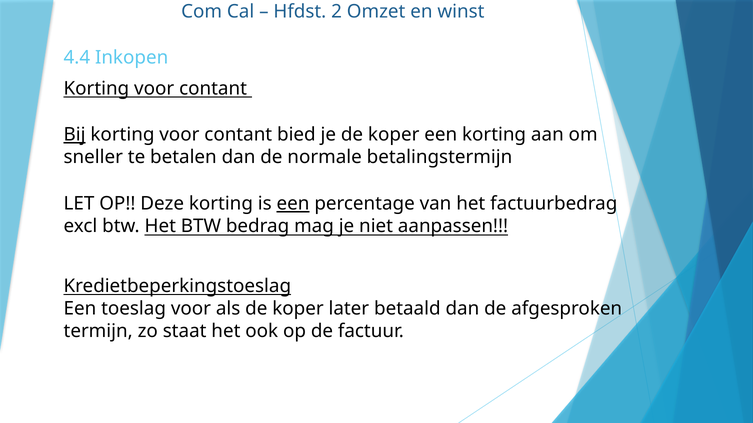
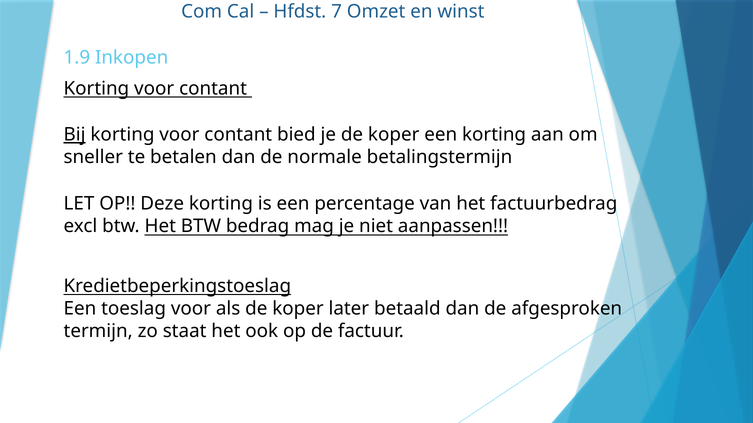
2: 2 -> 7
4.4: 4.4 -> 1.9
een at (293, 204) underline: present -> none
